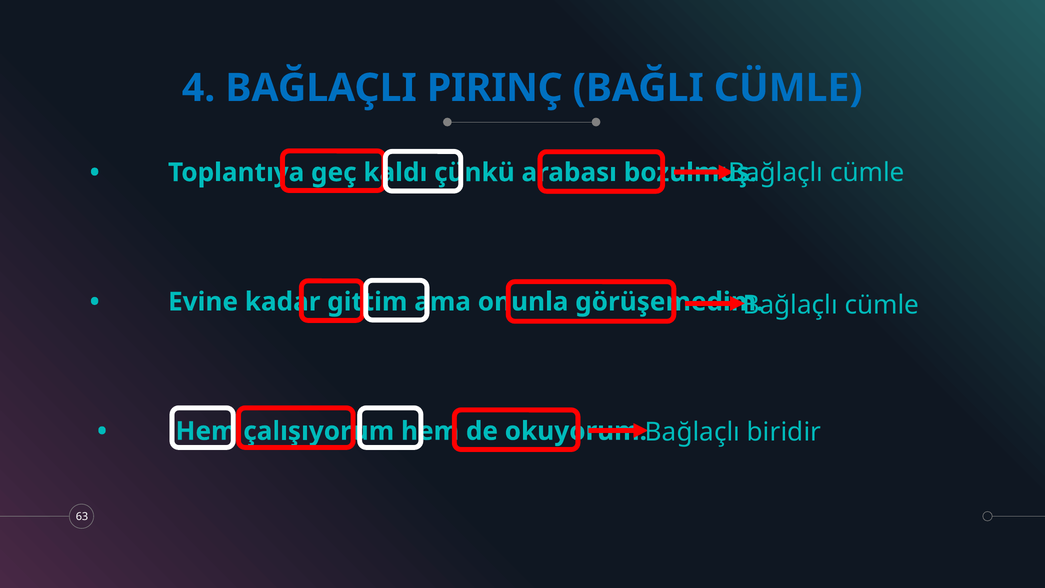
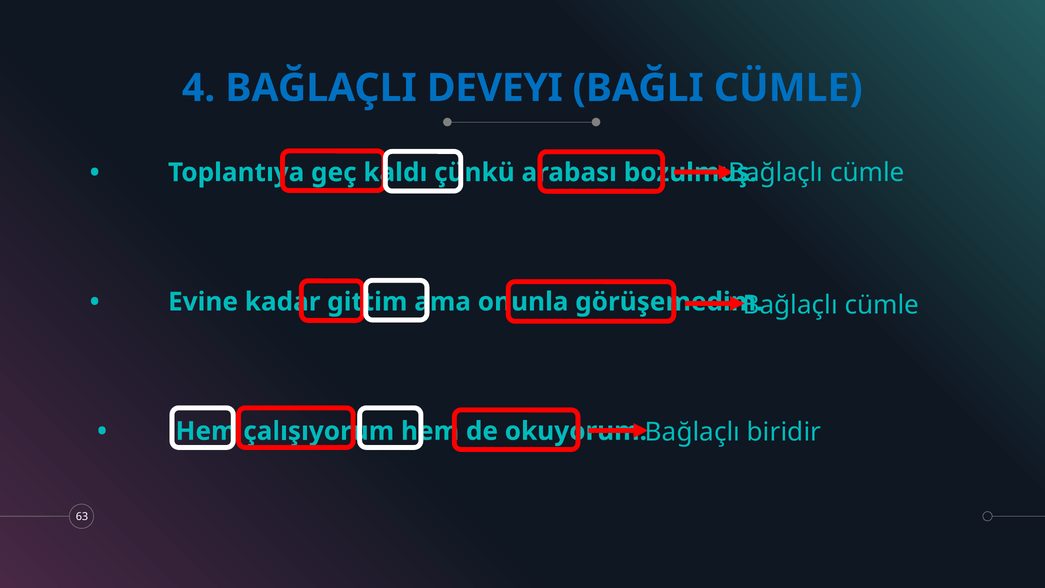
PIRINÇ: PIRINÇ -> DEVEYI
